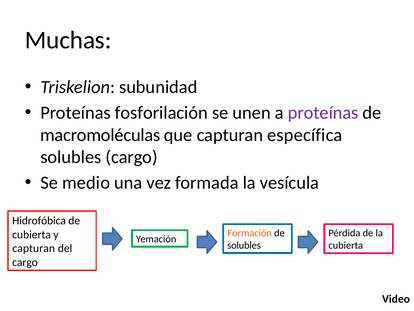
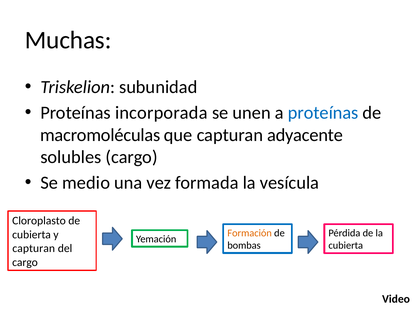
fosforilación: fosforilación -> incorporada
proteínas at (323, 113) colour: purple -> blue
específica: específica -> adyacente
Hidrofóbica: Hidrofóbica -> Cloroplasto
solubles at (244, 245): solubles -> bombas
